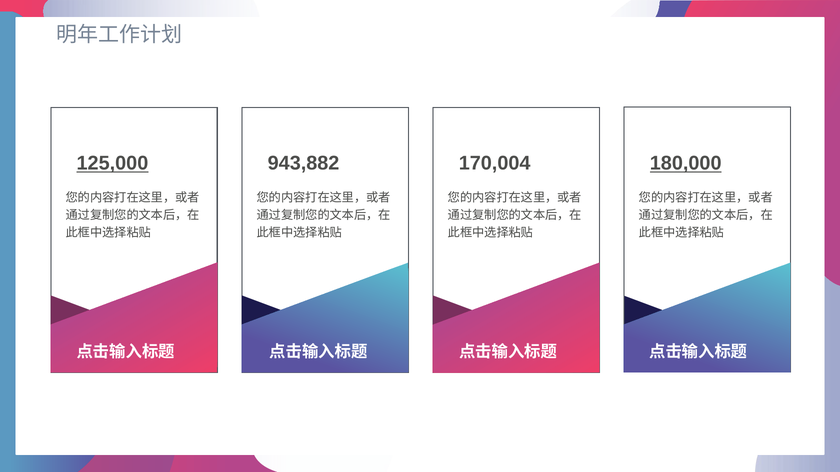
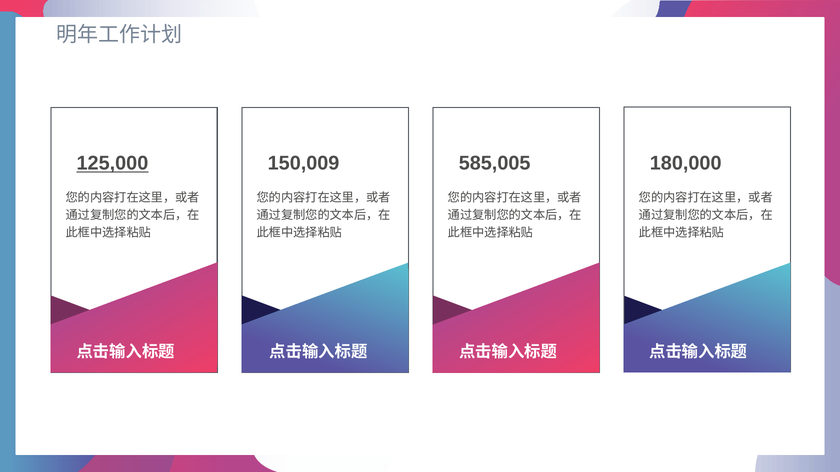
943,882: 943,882 -> 150,009
170,004: 170,004 -> 585,005
180,000 underline: present -> none
